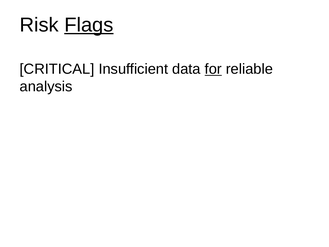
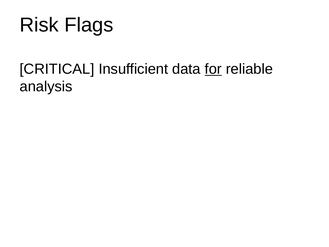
Flags underline: present -> none
